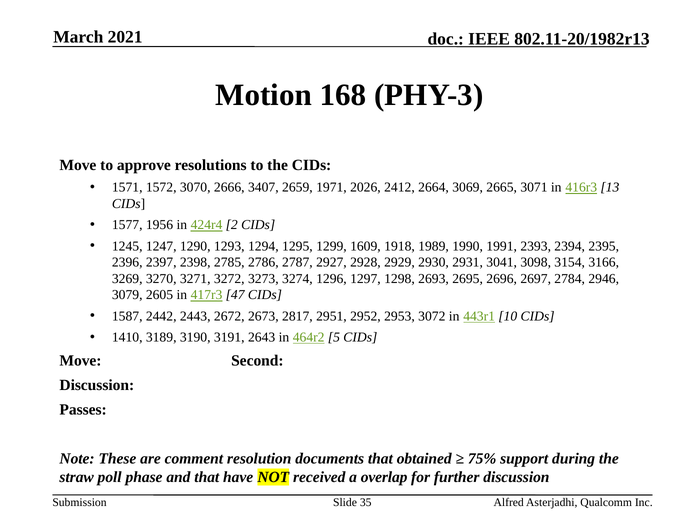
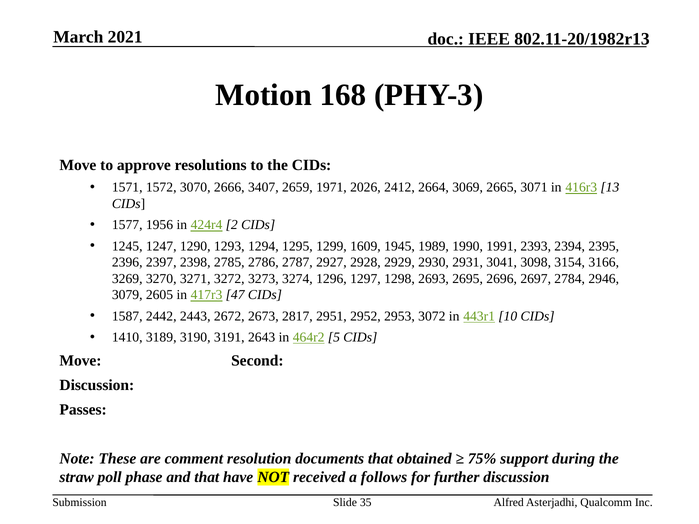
1918: 1918 -> 1945
overlap: overlap -> follows
